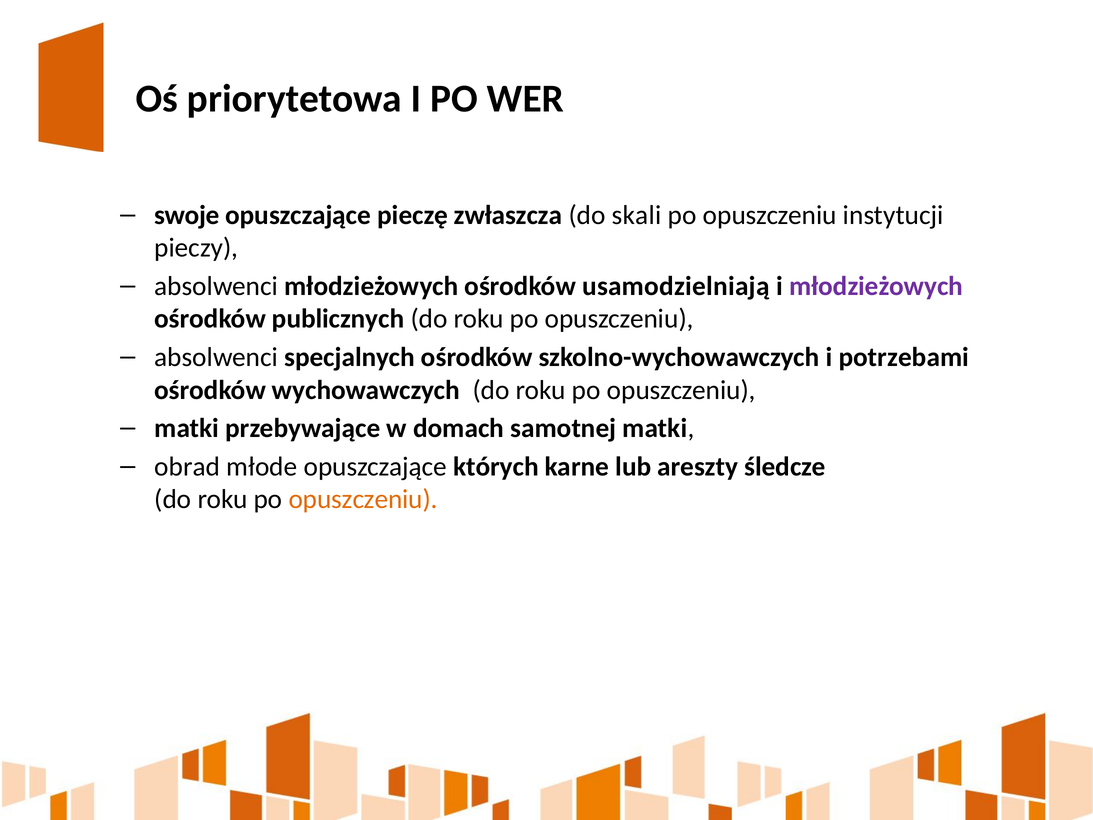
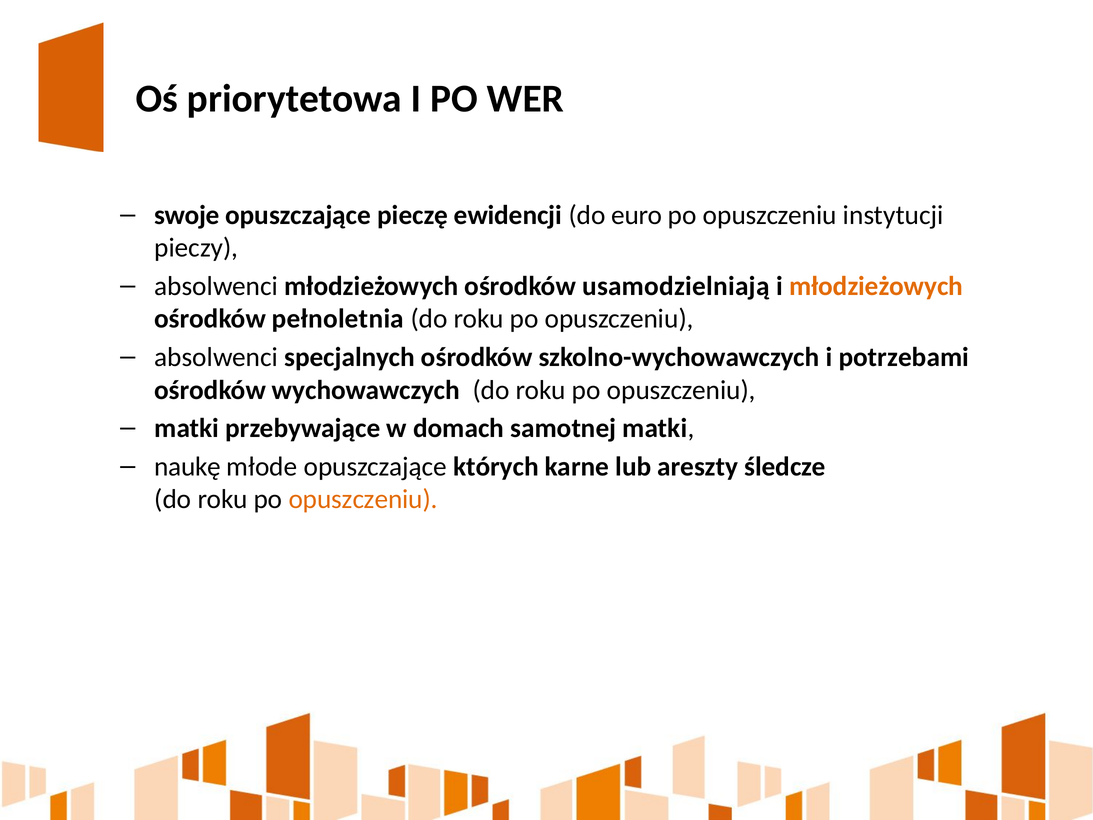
zwłaszcza: zwłaszcza -> ewidencji
skali: skali -> euro
młodzieżowych at (876, 286) colour: purple -> orange
publicznych: publicznych -> pełnoletnia
obrad: obrad -> naukę
